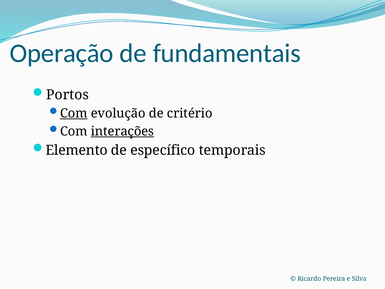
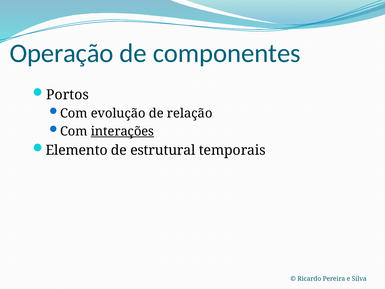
fundamentais: fundamentais -> componentes
Com at (74, 113) underline: present -> none
critério: critério -> relação
específico: específico -> estrutural
